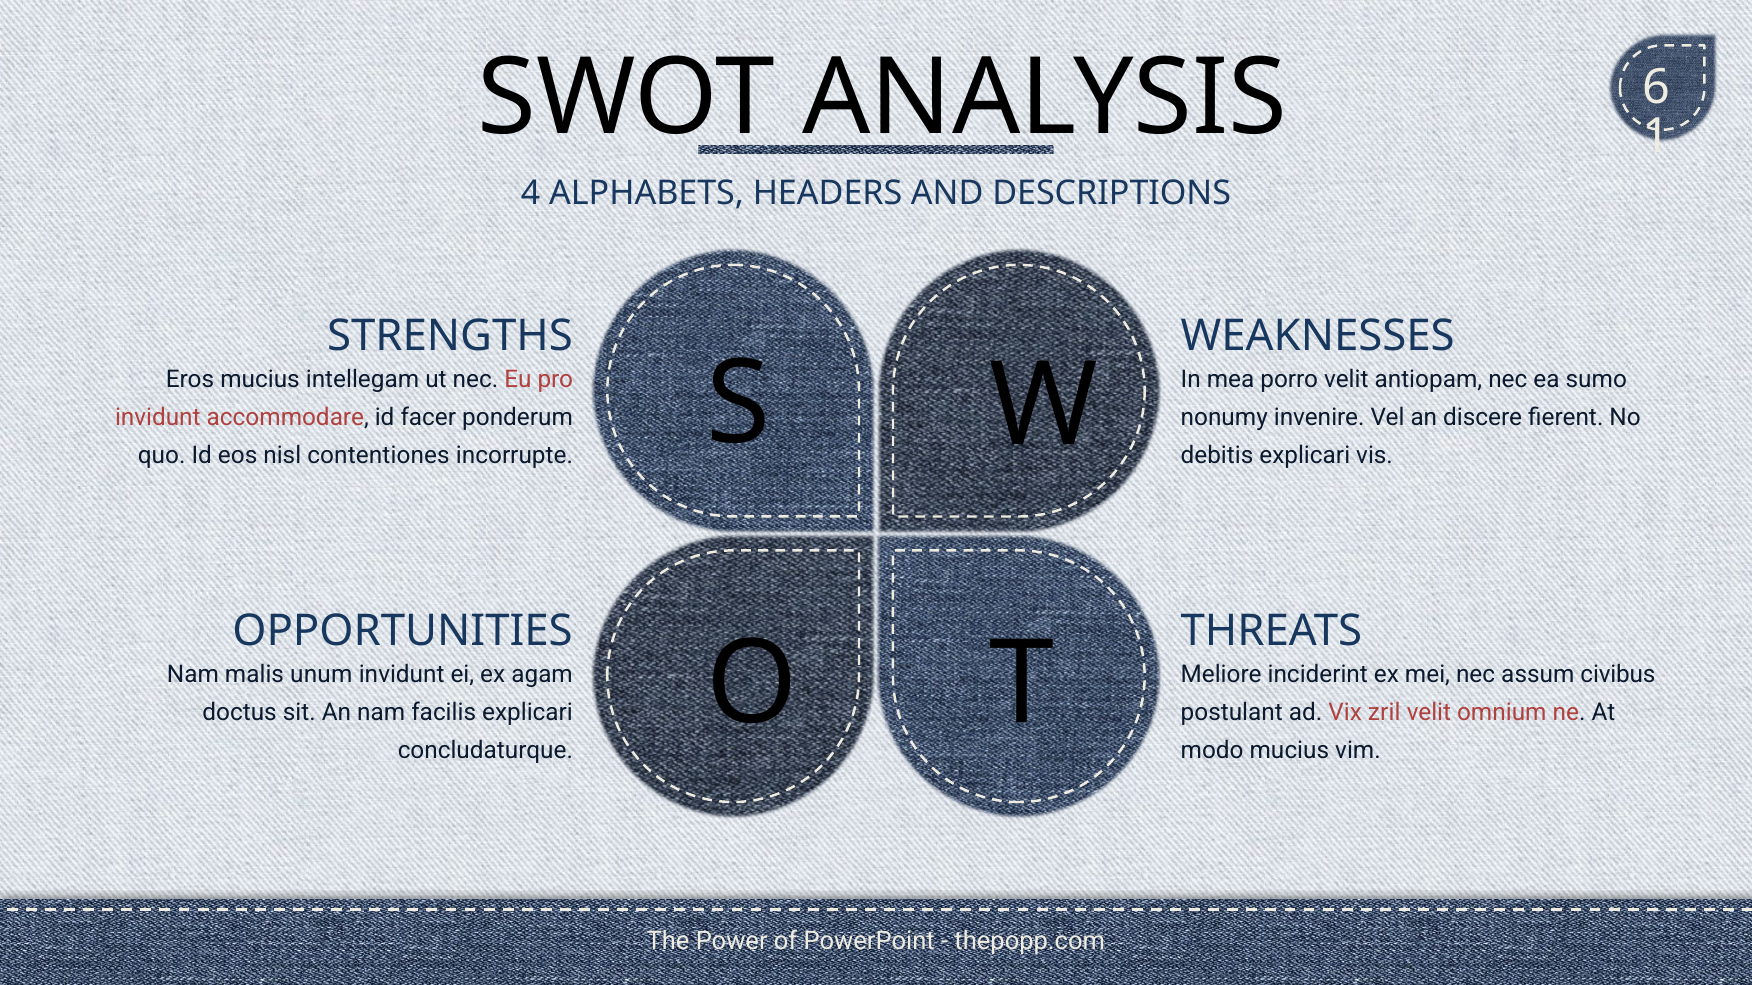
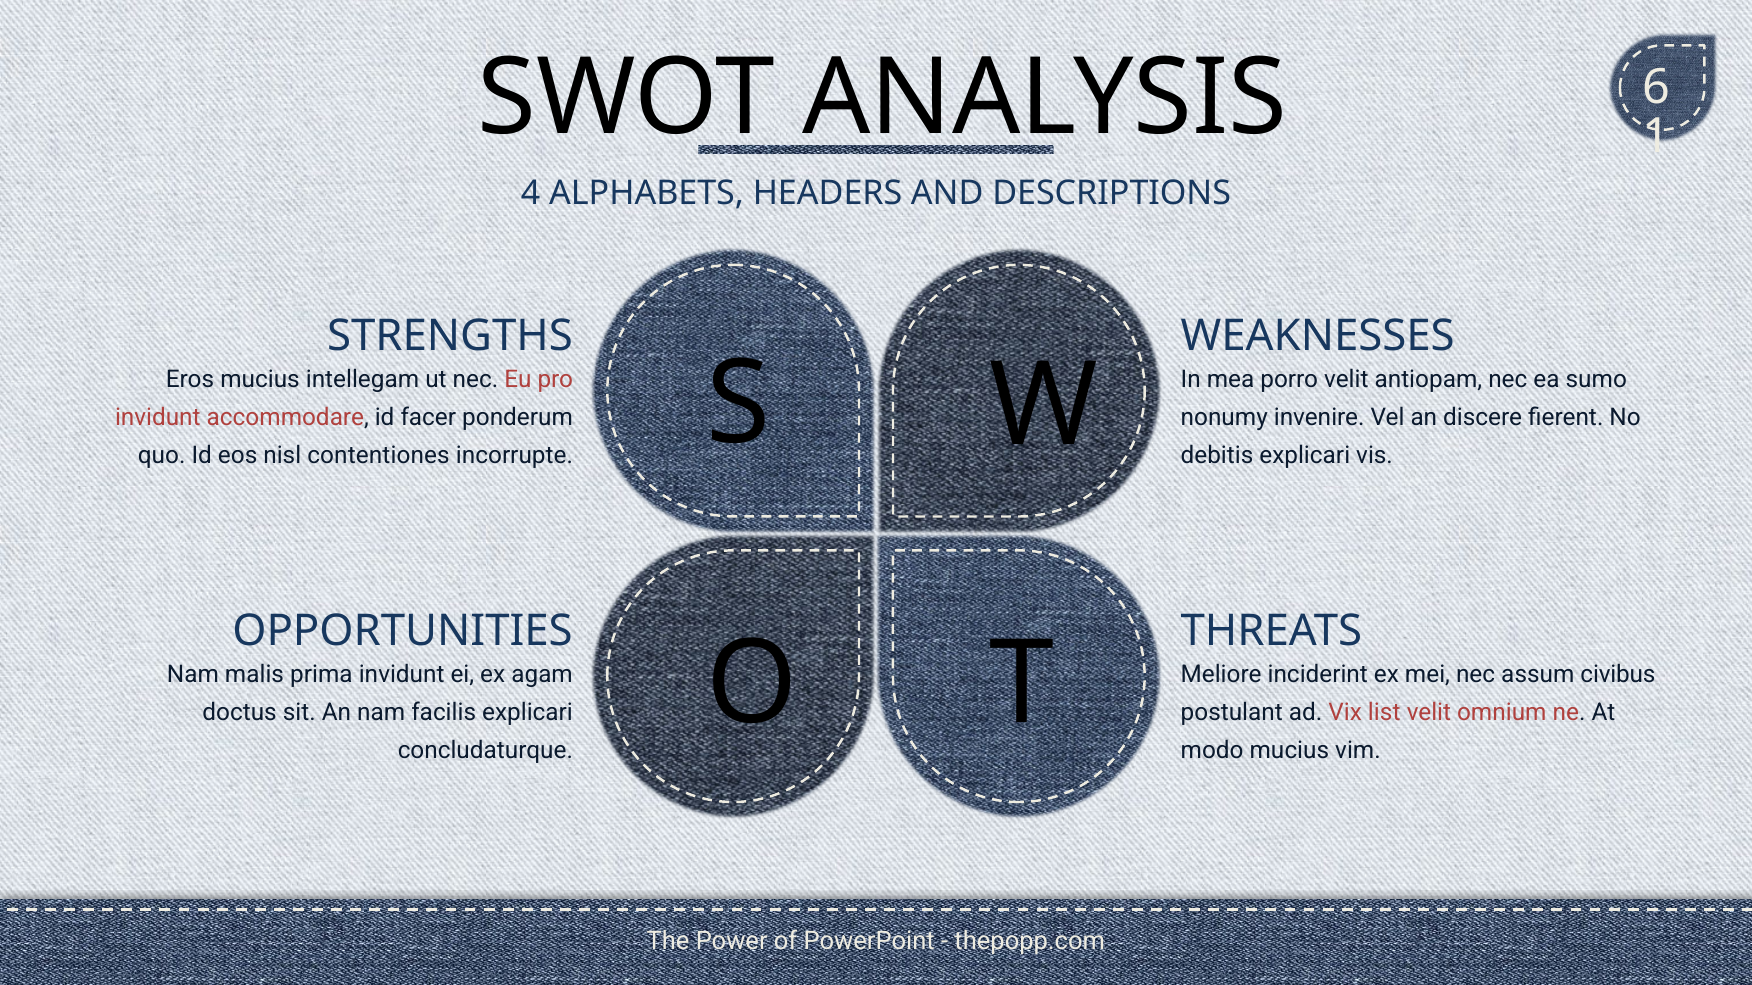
unum: unum -> prima
zril: zril -> list
